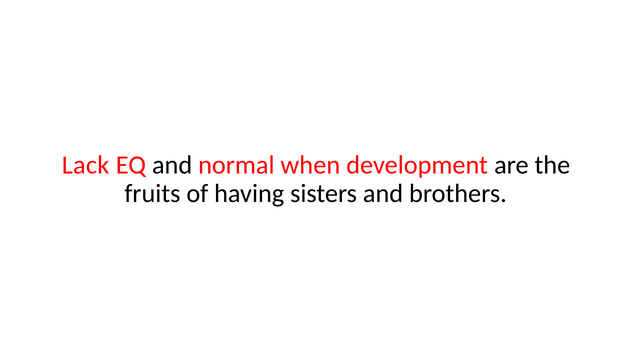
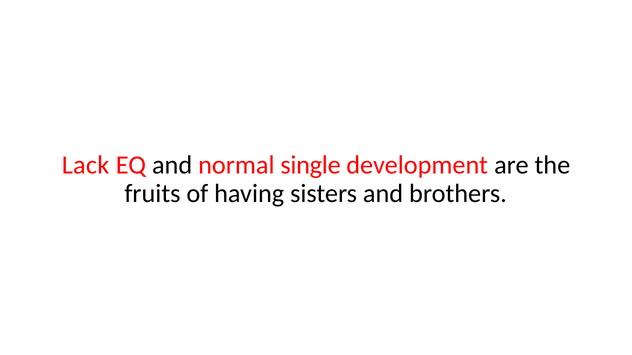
when: when -> single
